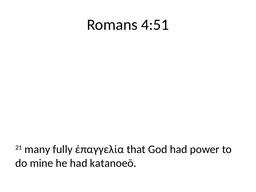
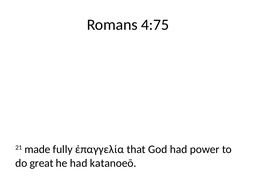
4:51: 4:51 -> 4:75
many: many -> made
mine: mine -> great
